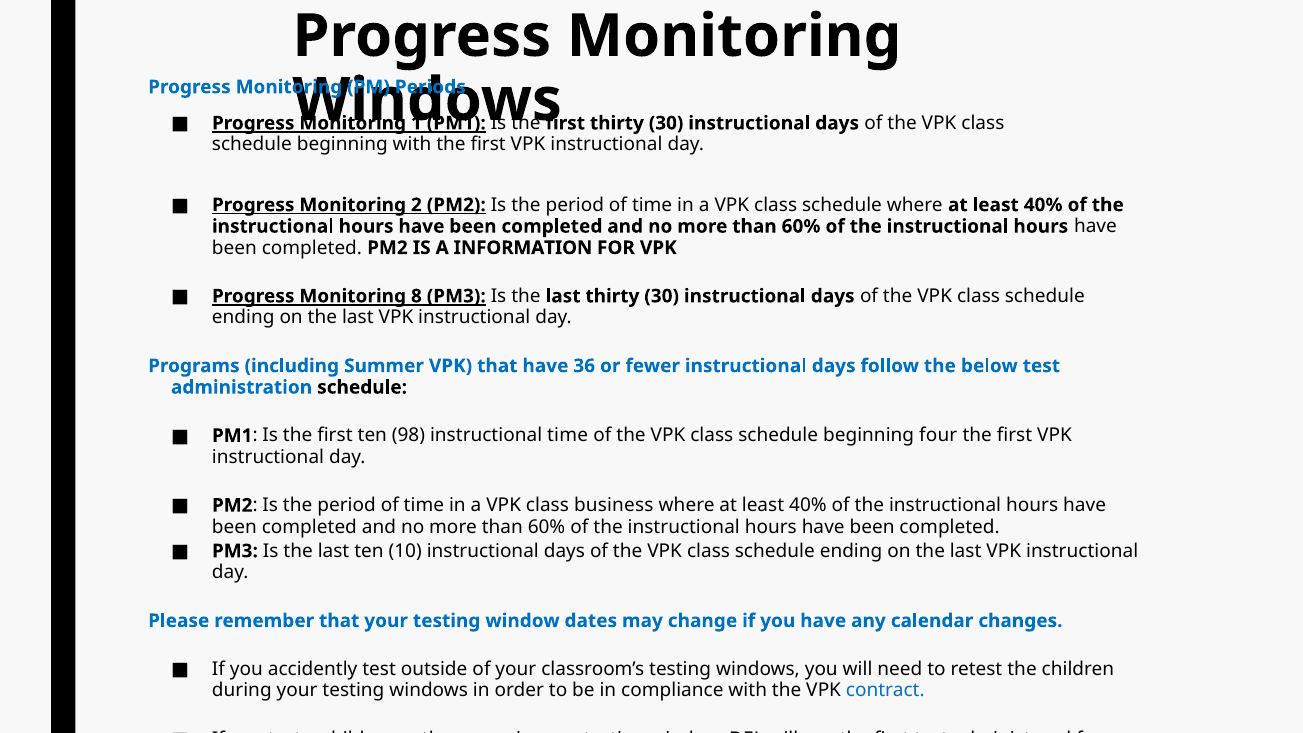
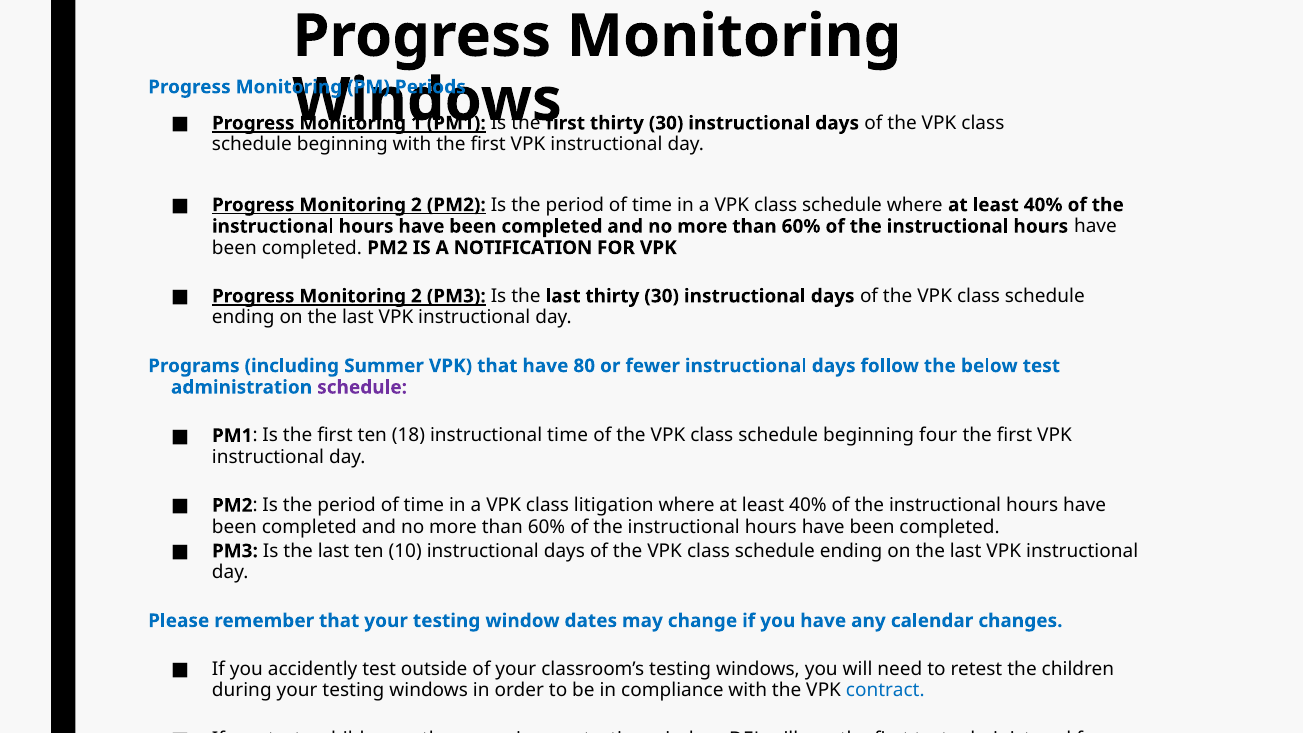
INFORMATION: INFORMATION -> NOTIFICATION
8 at (416, 296): 8 -> 2
36: 36 -> 80
schedule at (362, 387) colour: black -> purple
98: 98 -> 18
business: business -> litigation
